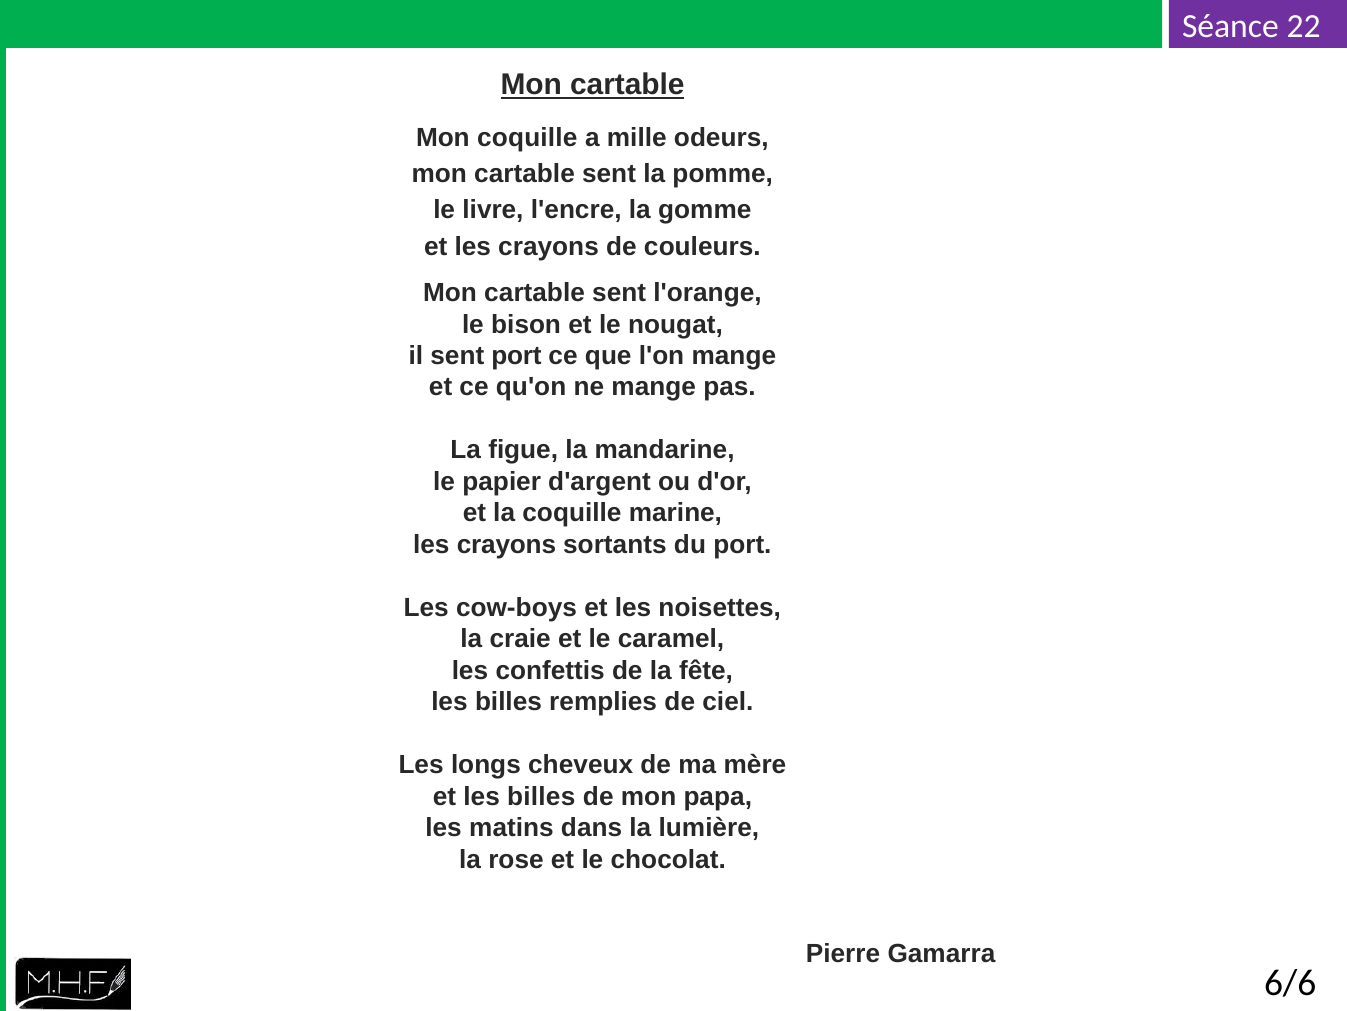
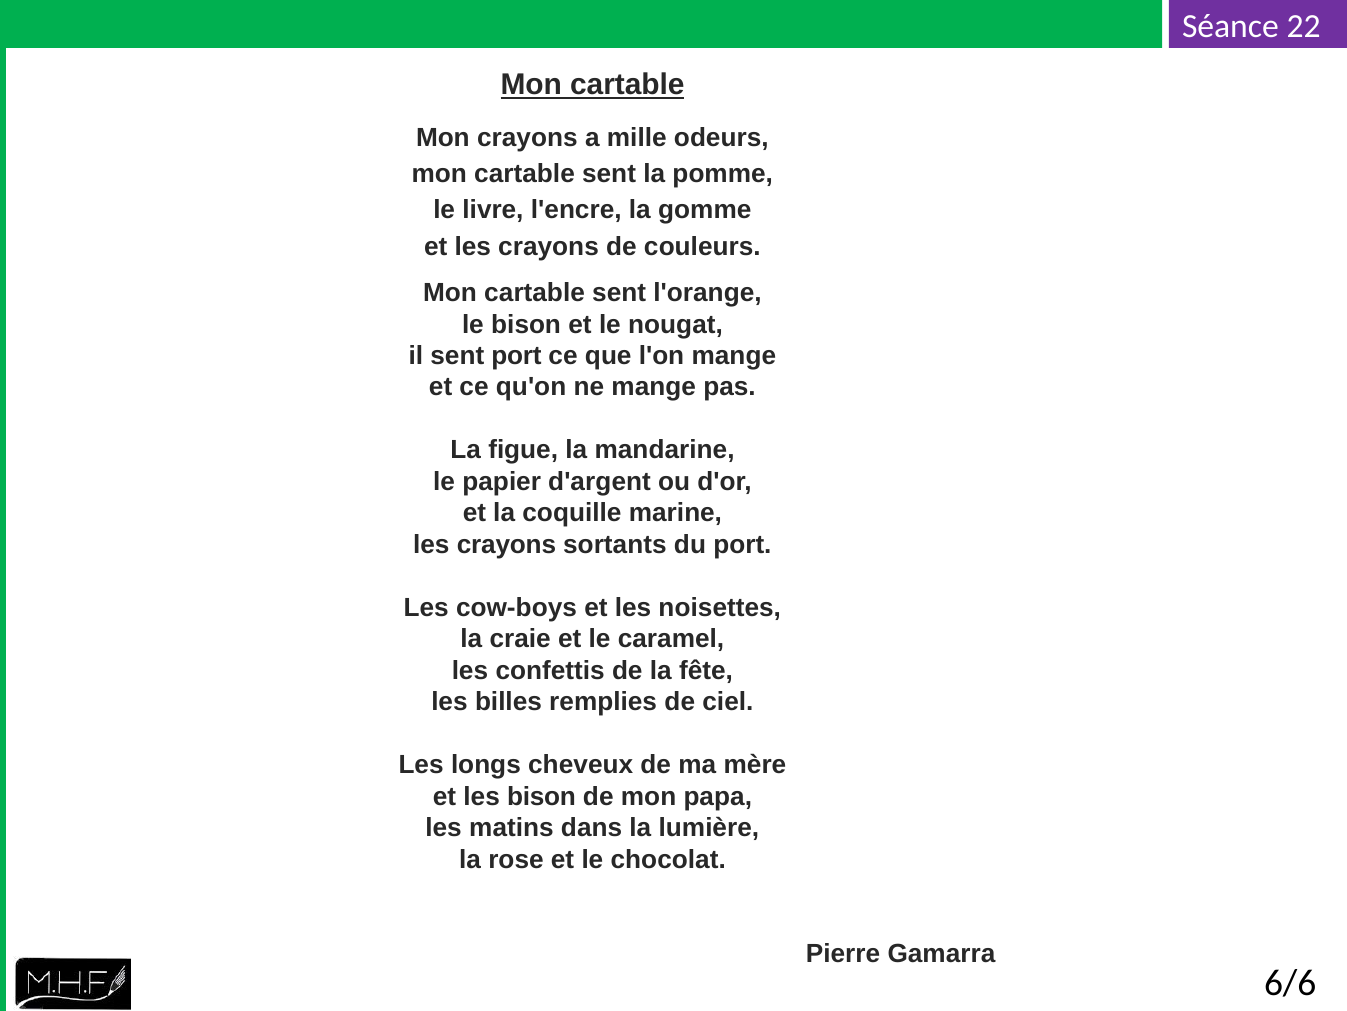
Mon coquille: coquille -> crayons
et les billes: billes -> bison
